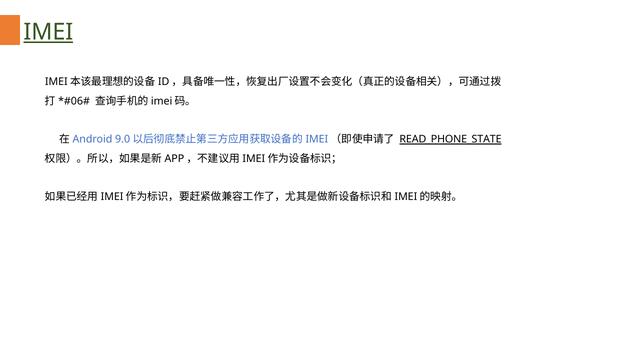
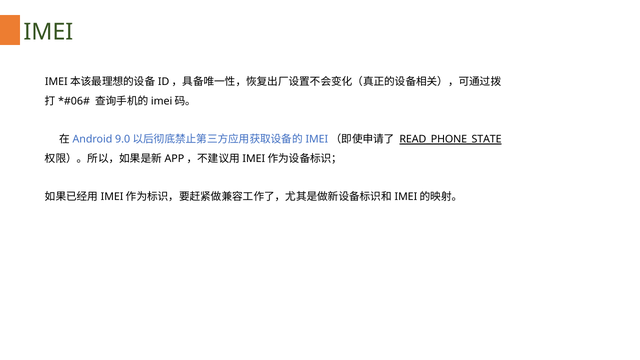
IMEI underline: present -> none
